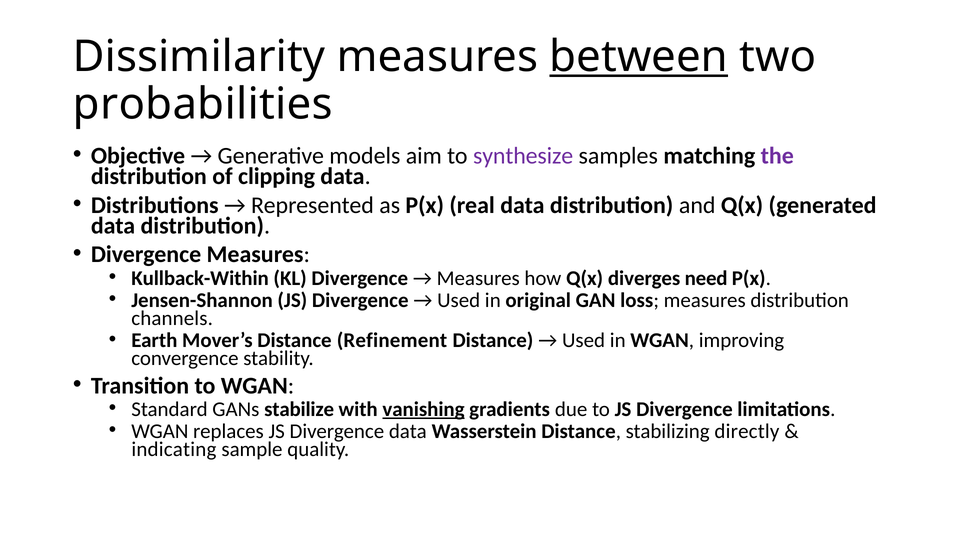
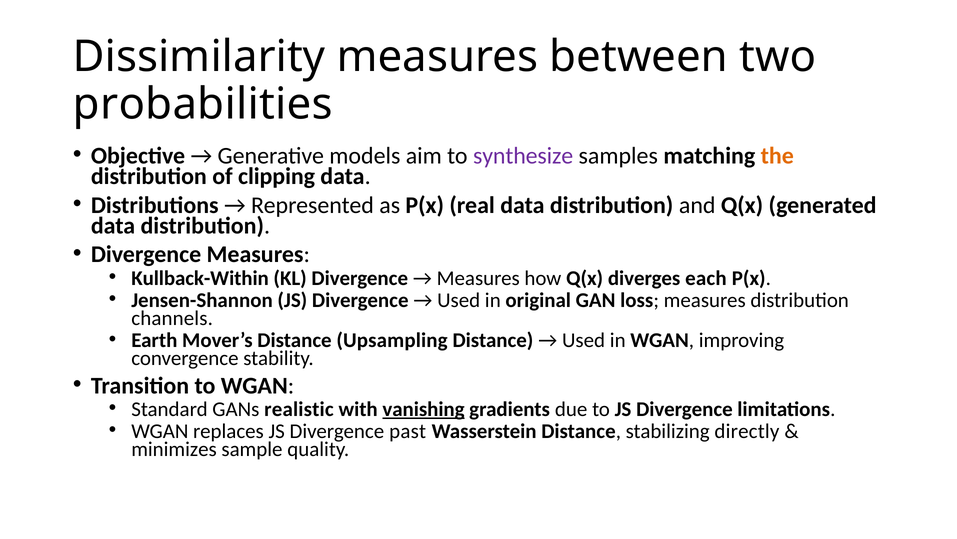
between underline: present -> none
the colour: purple -> orange
need: need -> each
Refinement: Refinement -> Upsampling
stabilize: stabilize -> realistic
Divergence data: data -> past
indicating: indicating -> minimizes
